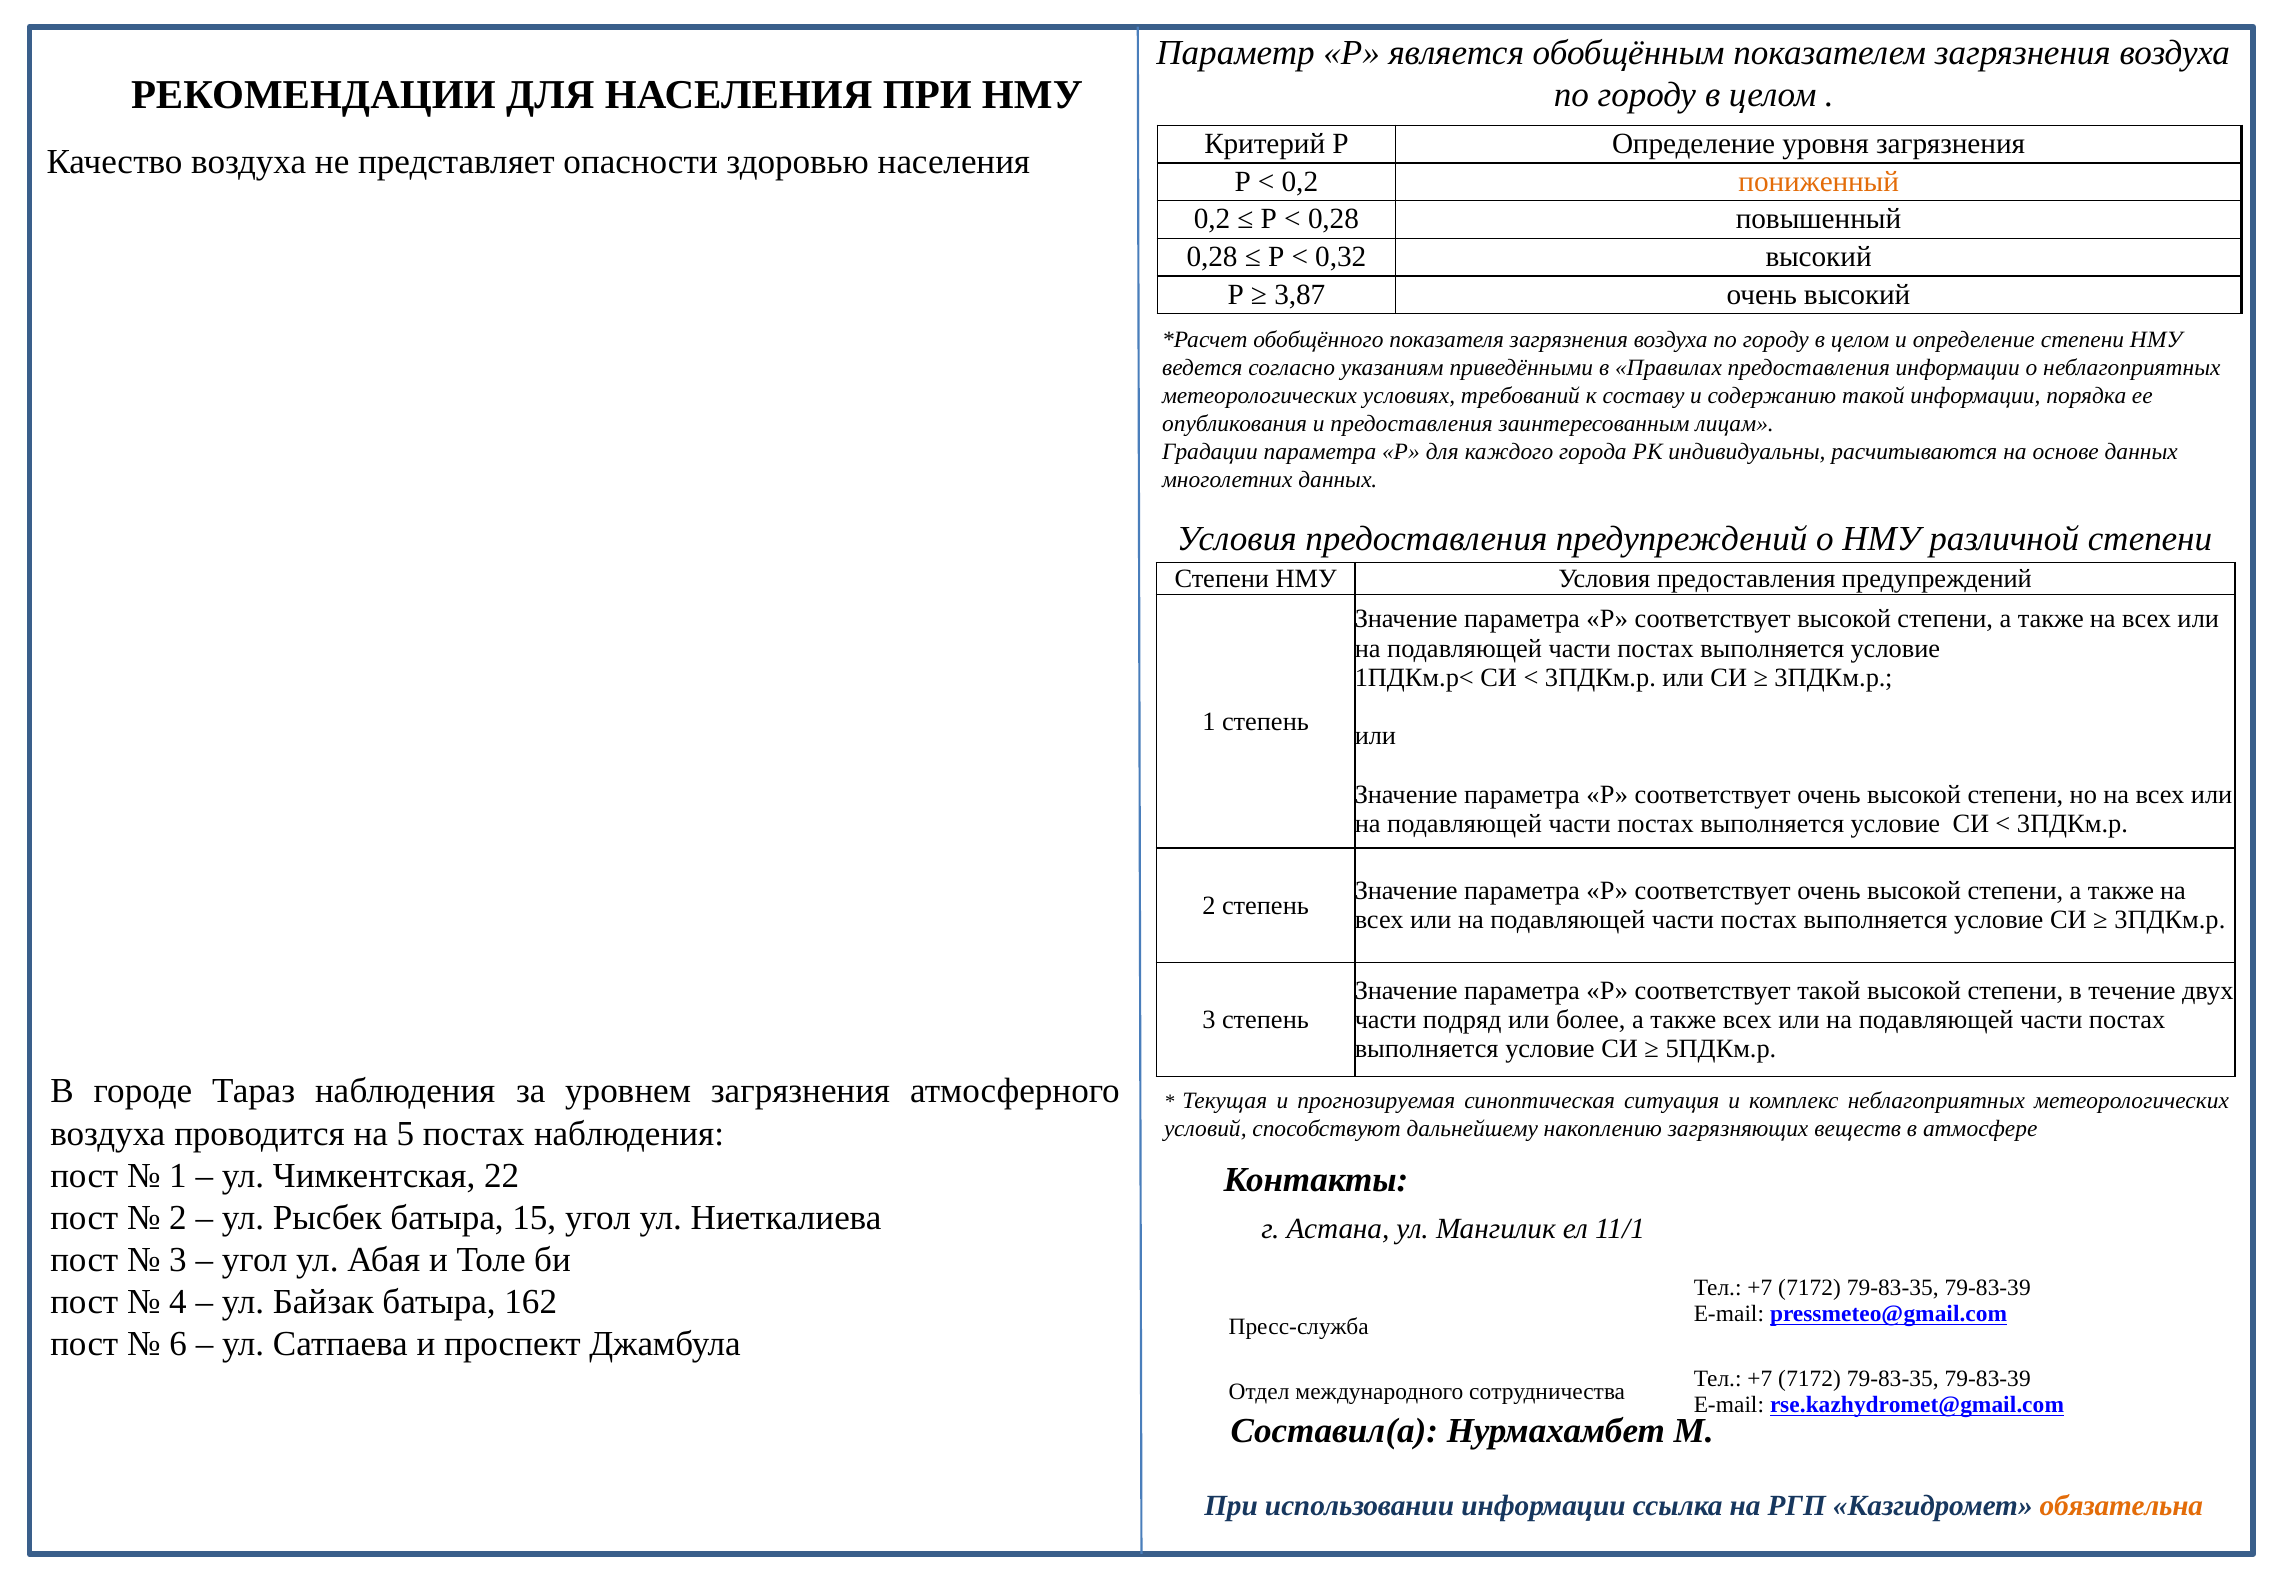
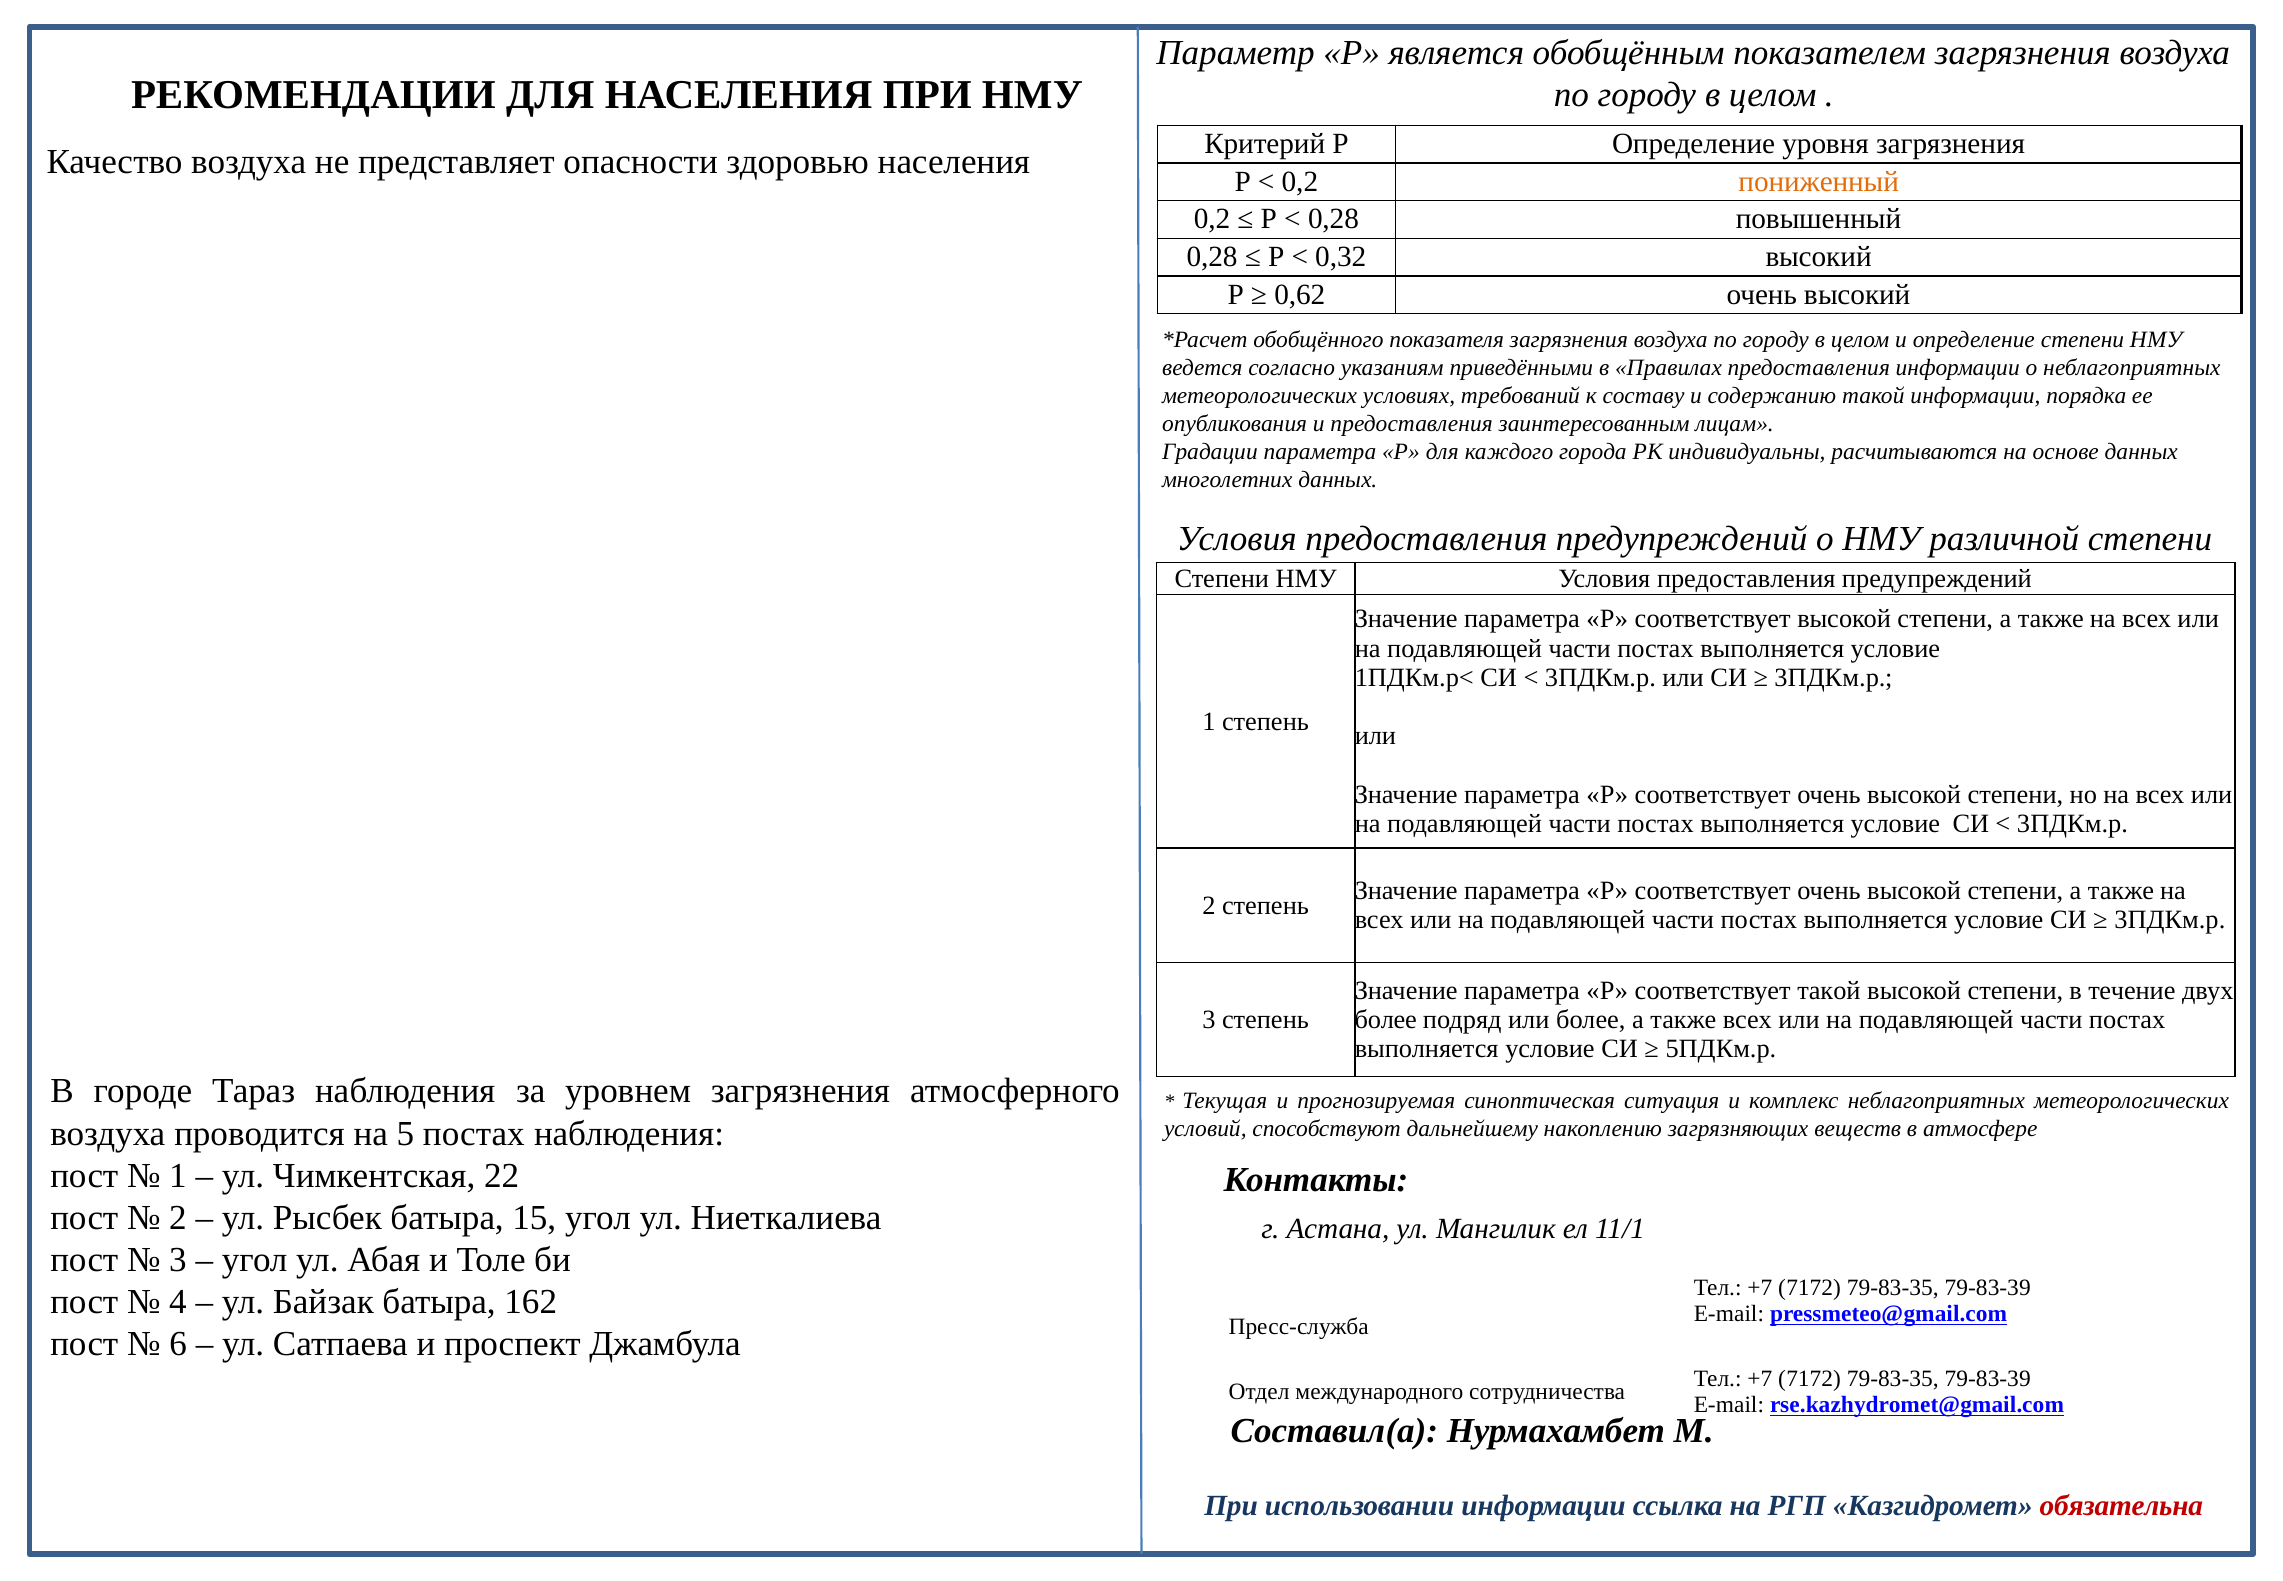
3,87: 3,87 -> 0,62
части at (1386, 1019): части -> более
обязательна colour: orange -> red
